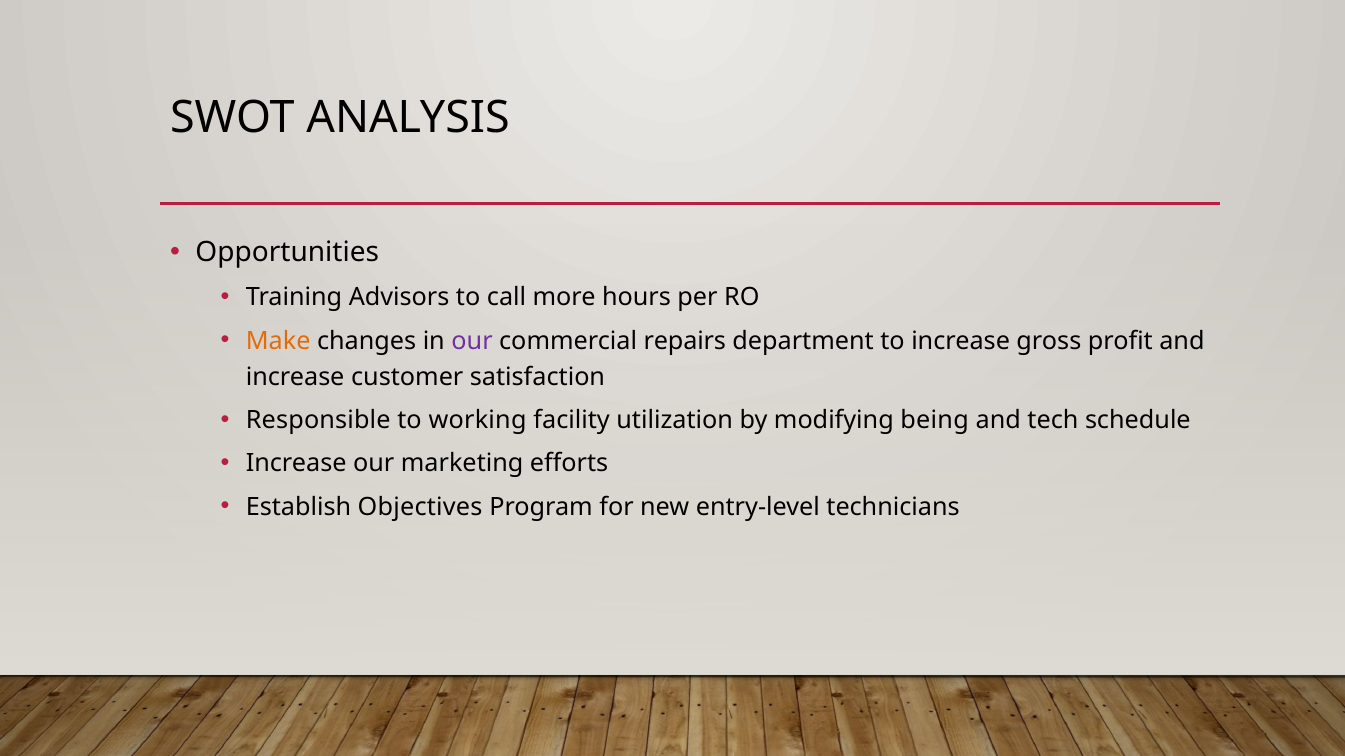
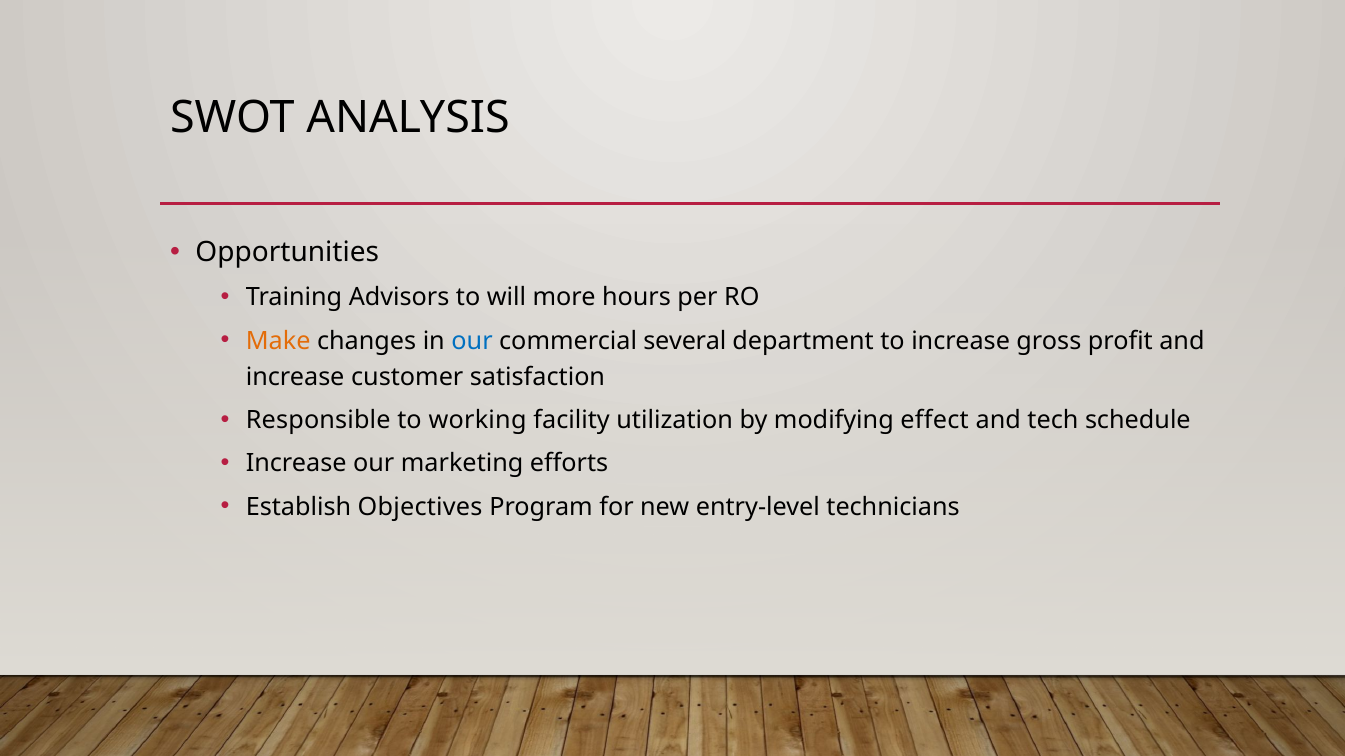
call: call -> will
our at (472, 341) colour: purple -> blue
repairs: repairs -> several
being: being -> effect
